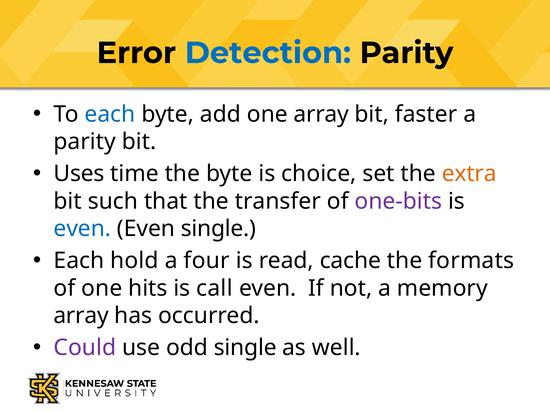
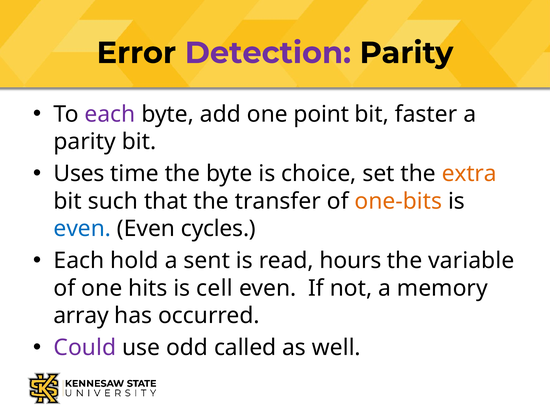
Detection colour: blue -> purple
each at (110, 114) colour: blue -> purple
one array: array -> point
one-bits colour: purple -> orange
Even single: single -> cycles
four: four -> sent
cache: cache -> hours
formats: formats -> variable
call: call -> cell
odd single: single -> called
